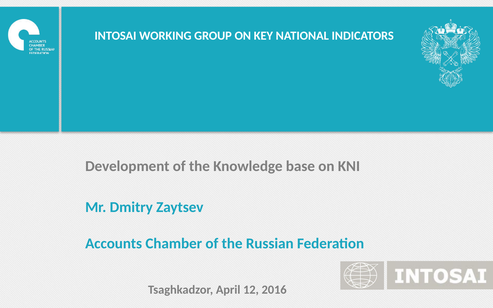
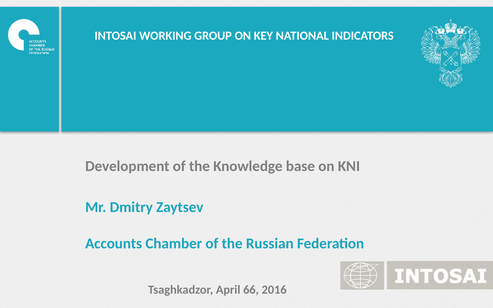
12: 12 -> 66
